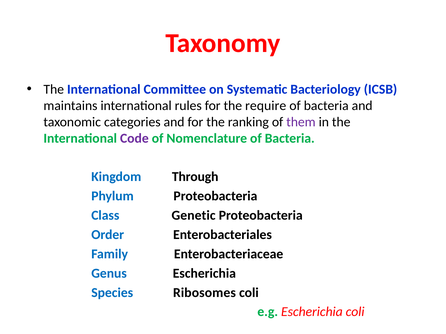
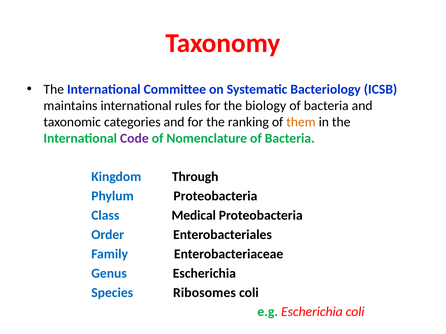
require: require -> biology
them colour: purple -> orange
Genetic: Genetic -> Medical
